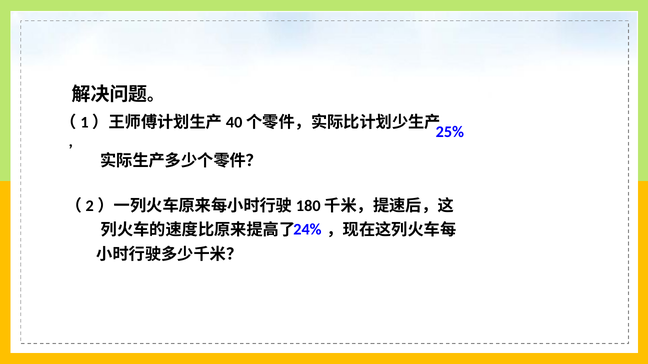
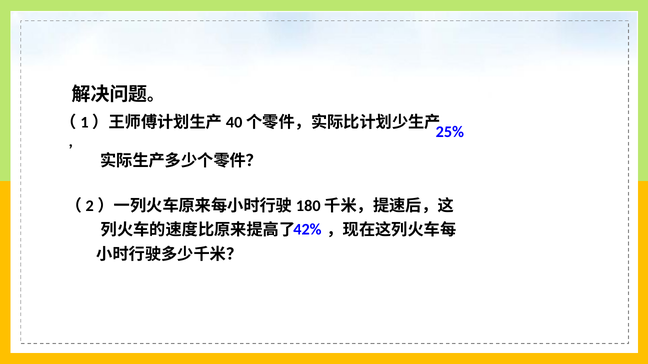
24%: 24% -> 42%
